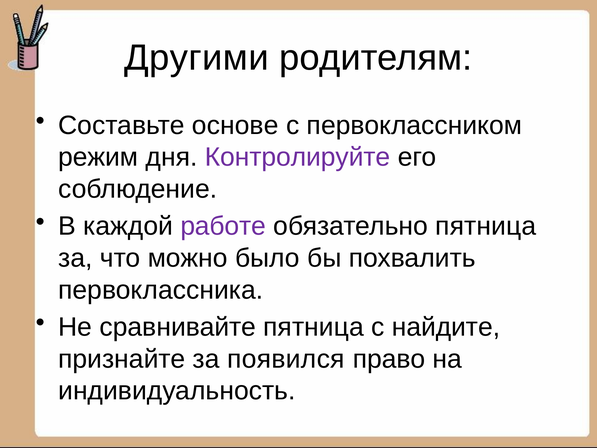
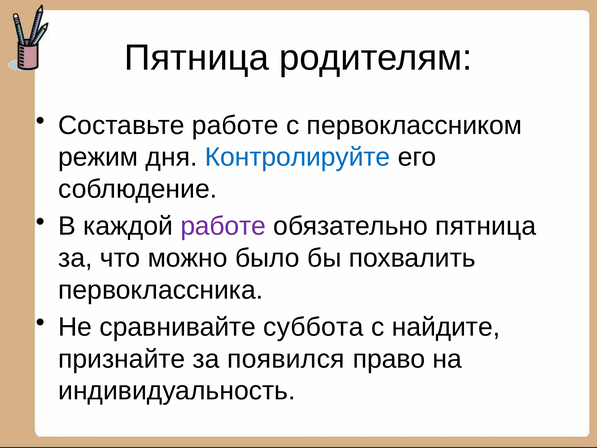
Другими at (196, 58): Другими -> Пятница
Составьте основе: основе -> работе
Контролируйте colour: purple -> blue
сравнивайте пятница: пятница -> суббота
